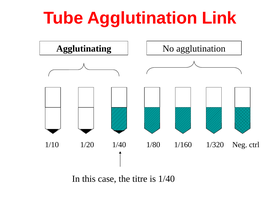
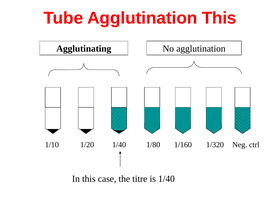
Agglutination Link: Link -> This
